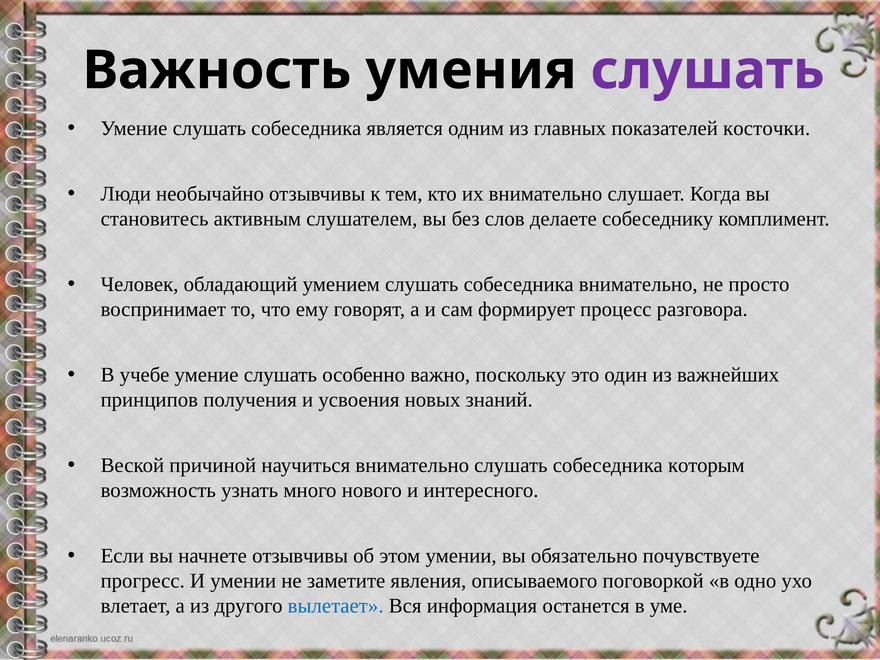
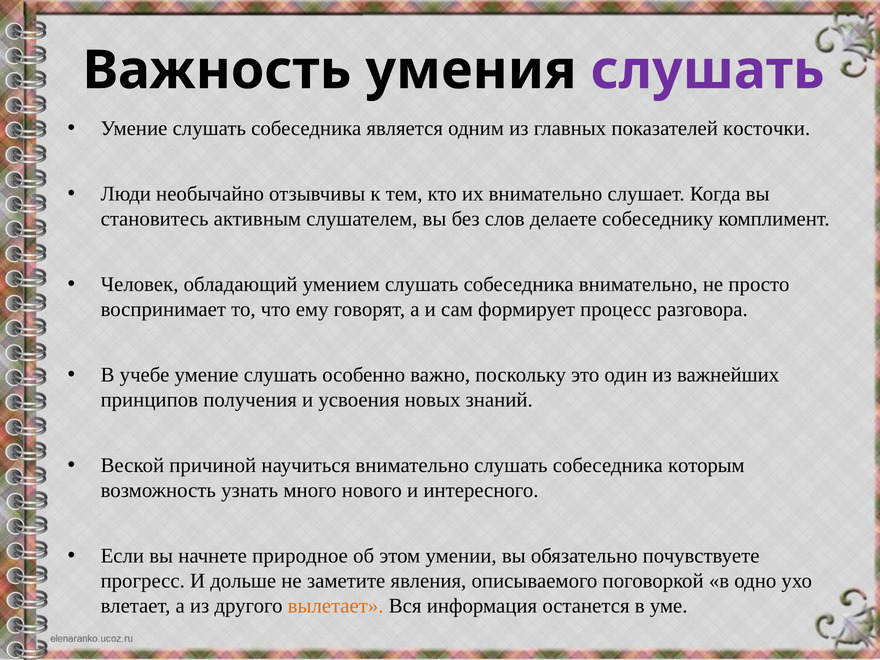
начнете отзывчивы: отзывчивы -> природное
И умении: умении -> дольше
вылетает colour: blue -> orange
